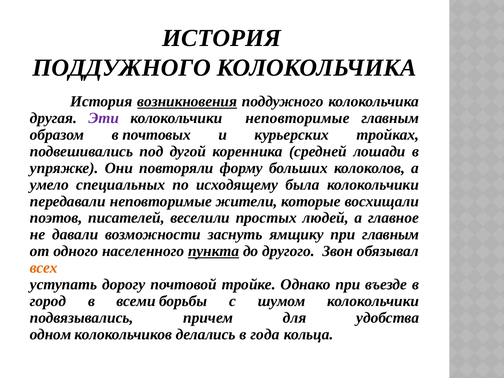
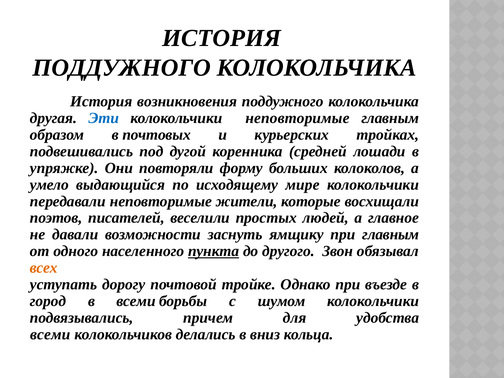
возникновения underline: present -> none
Эти colour: purple -> blue
специальных: специальных -> выдающийся
была: была -> мире
одном at (51, 334): одном -> всеми
года: года -> вниз
